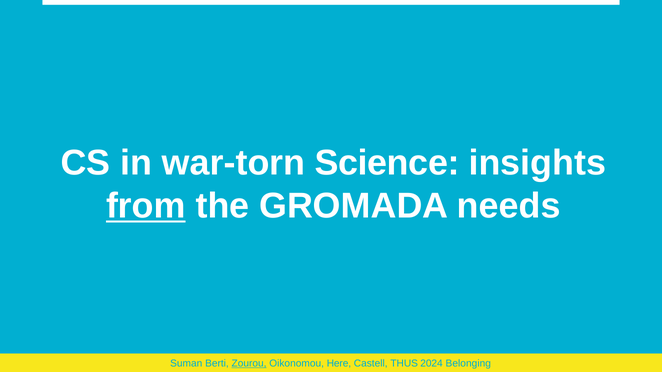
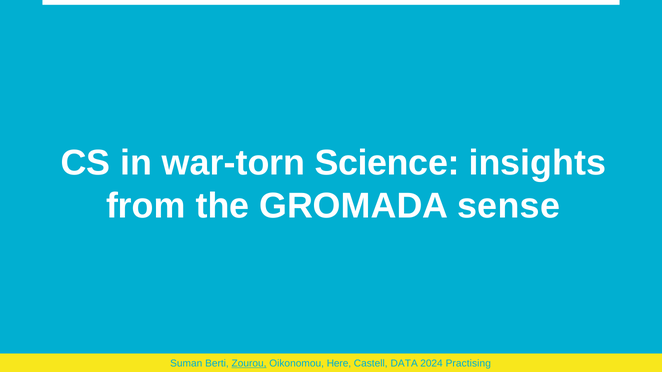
from underline: present -> none
needs: needs -> sense
THUS: THUS -> DATA
Belonging: Belonging -> Practising
